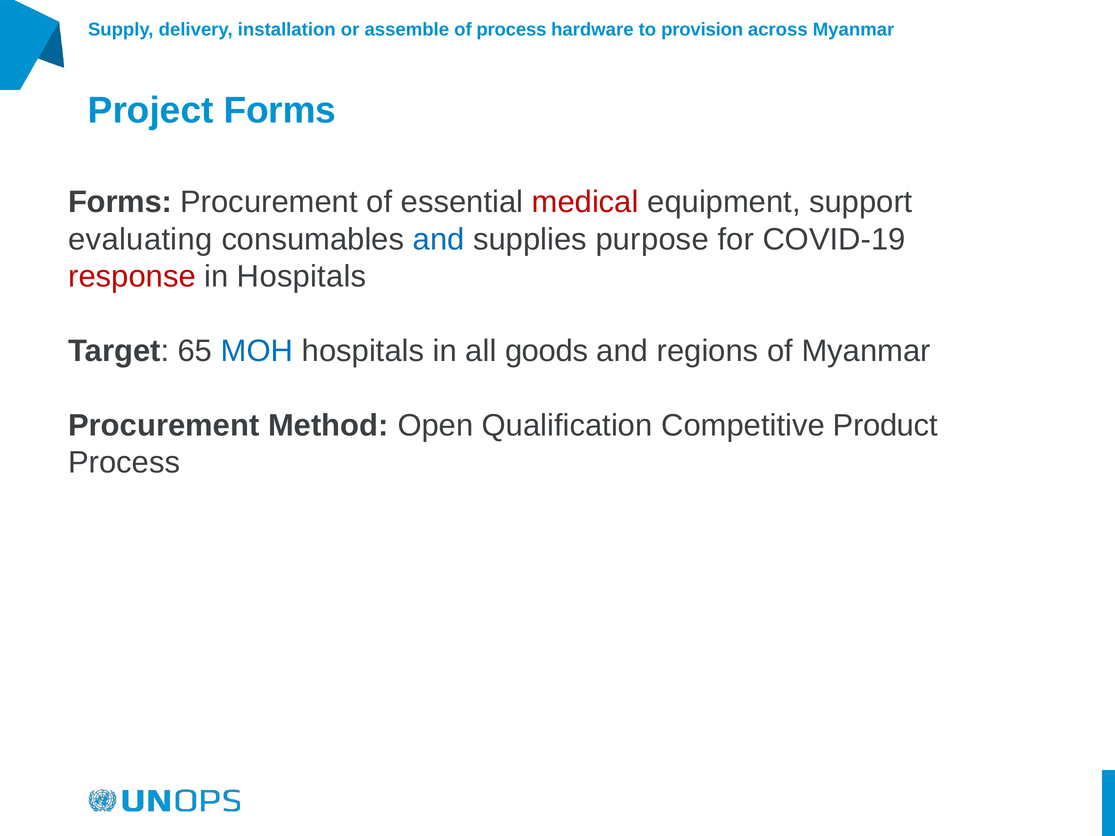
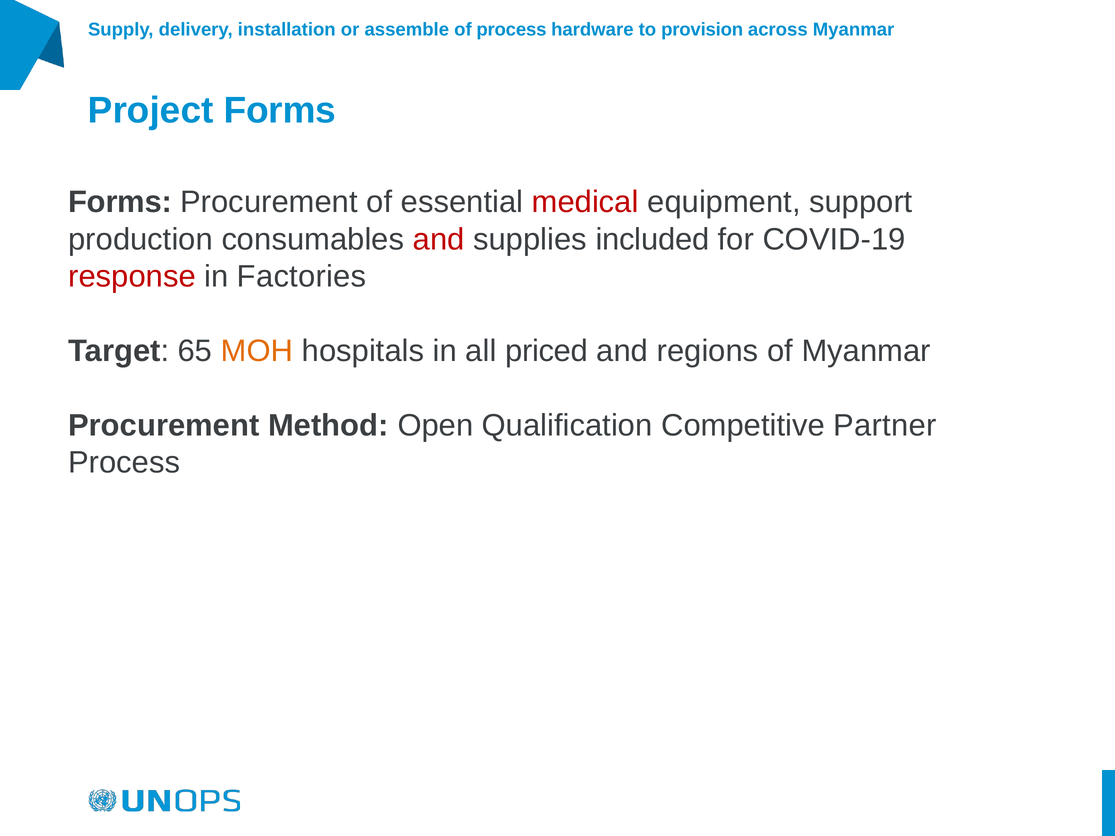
evaluating: evaluating -> production
and at (439, 240) colour: blue -> red
purpose: purpose -> included
in Hospitals: Hospitals -> Factories
MOH colour: blue -> orange
goods: goods -> priced
Product: Product -> Partner
